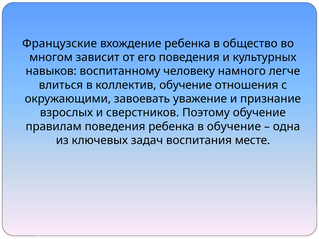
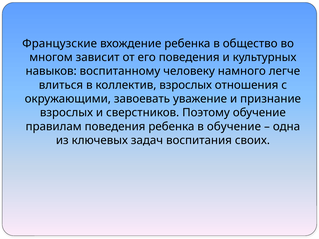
коллектив обучение: обучение -> взрослых
месте: месте -> своих
